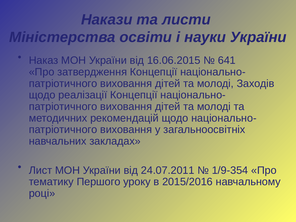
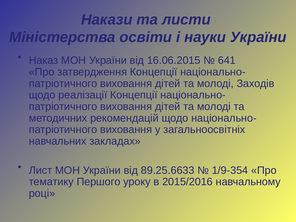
24.07.2011: 24.07.2011 -> 89.25.6633
